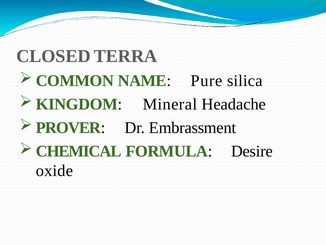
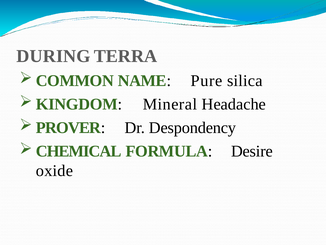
CLOSED: CLOSED -> DURING
Embrassment: Embrassment -> Despondency
